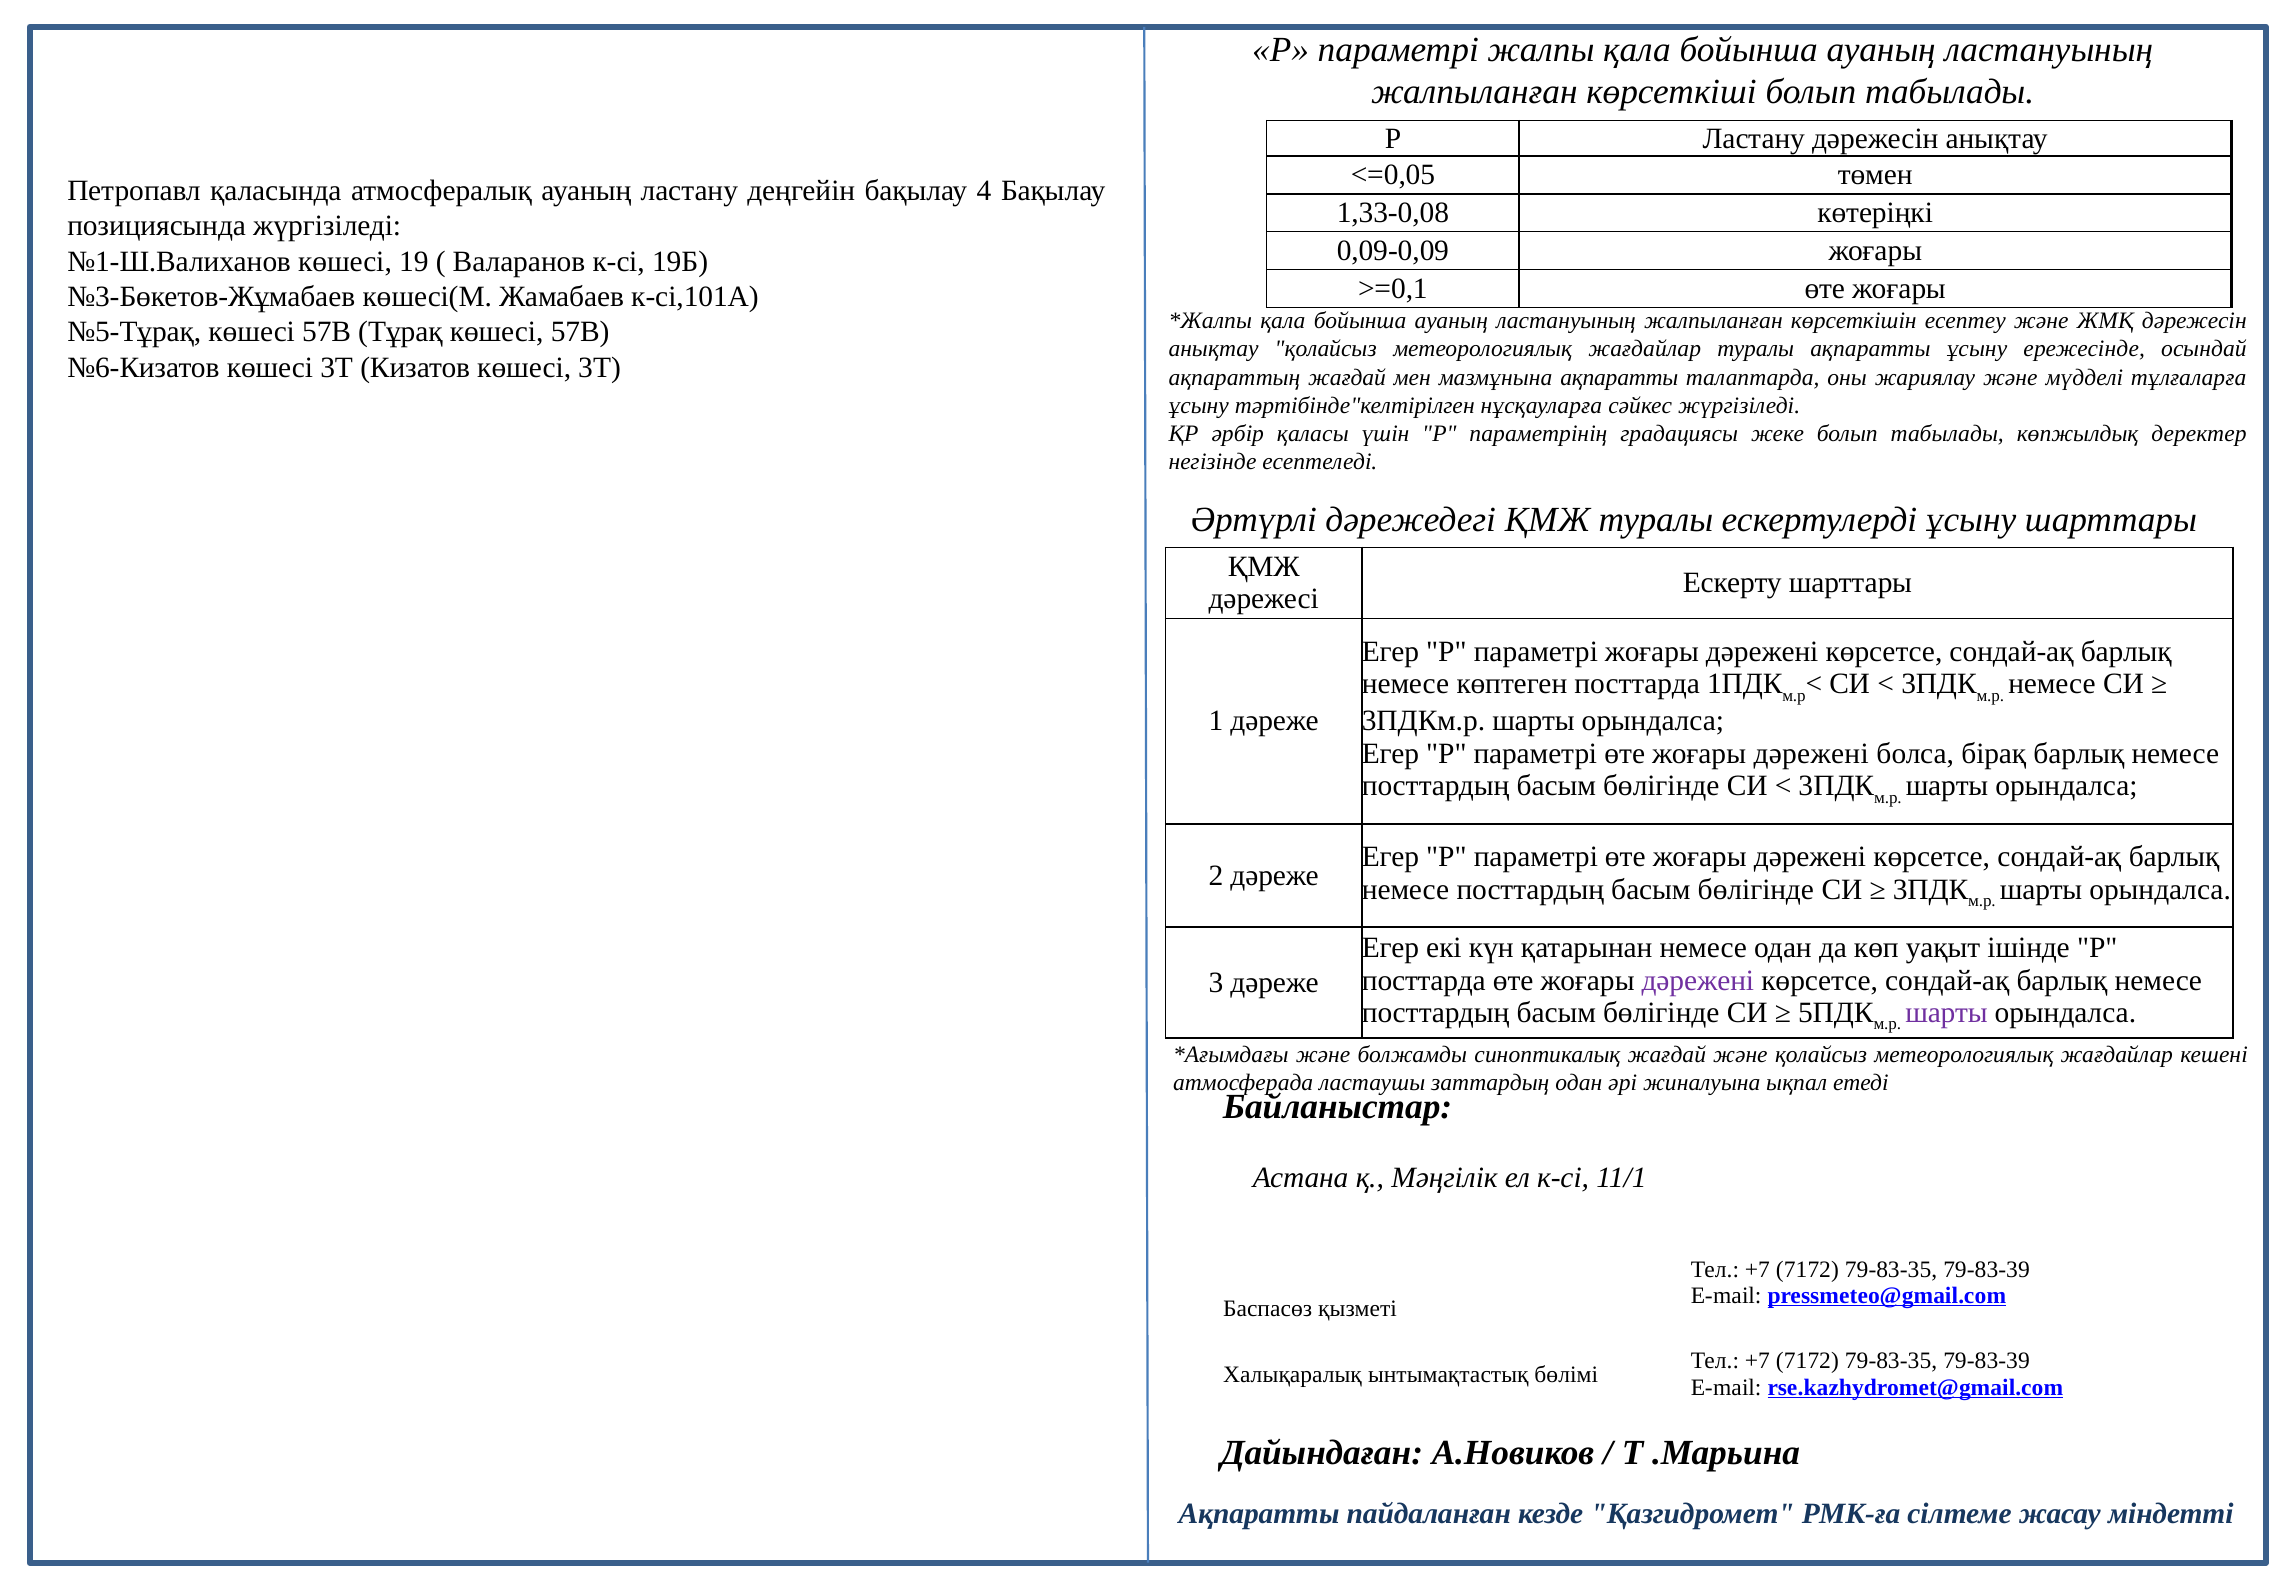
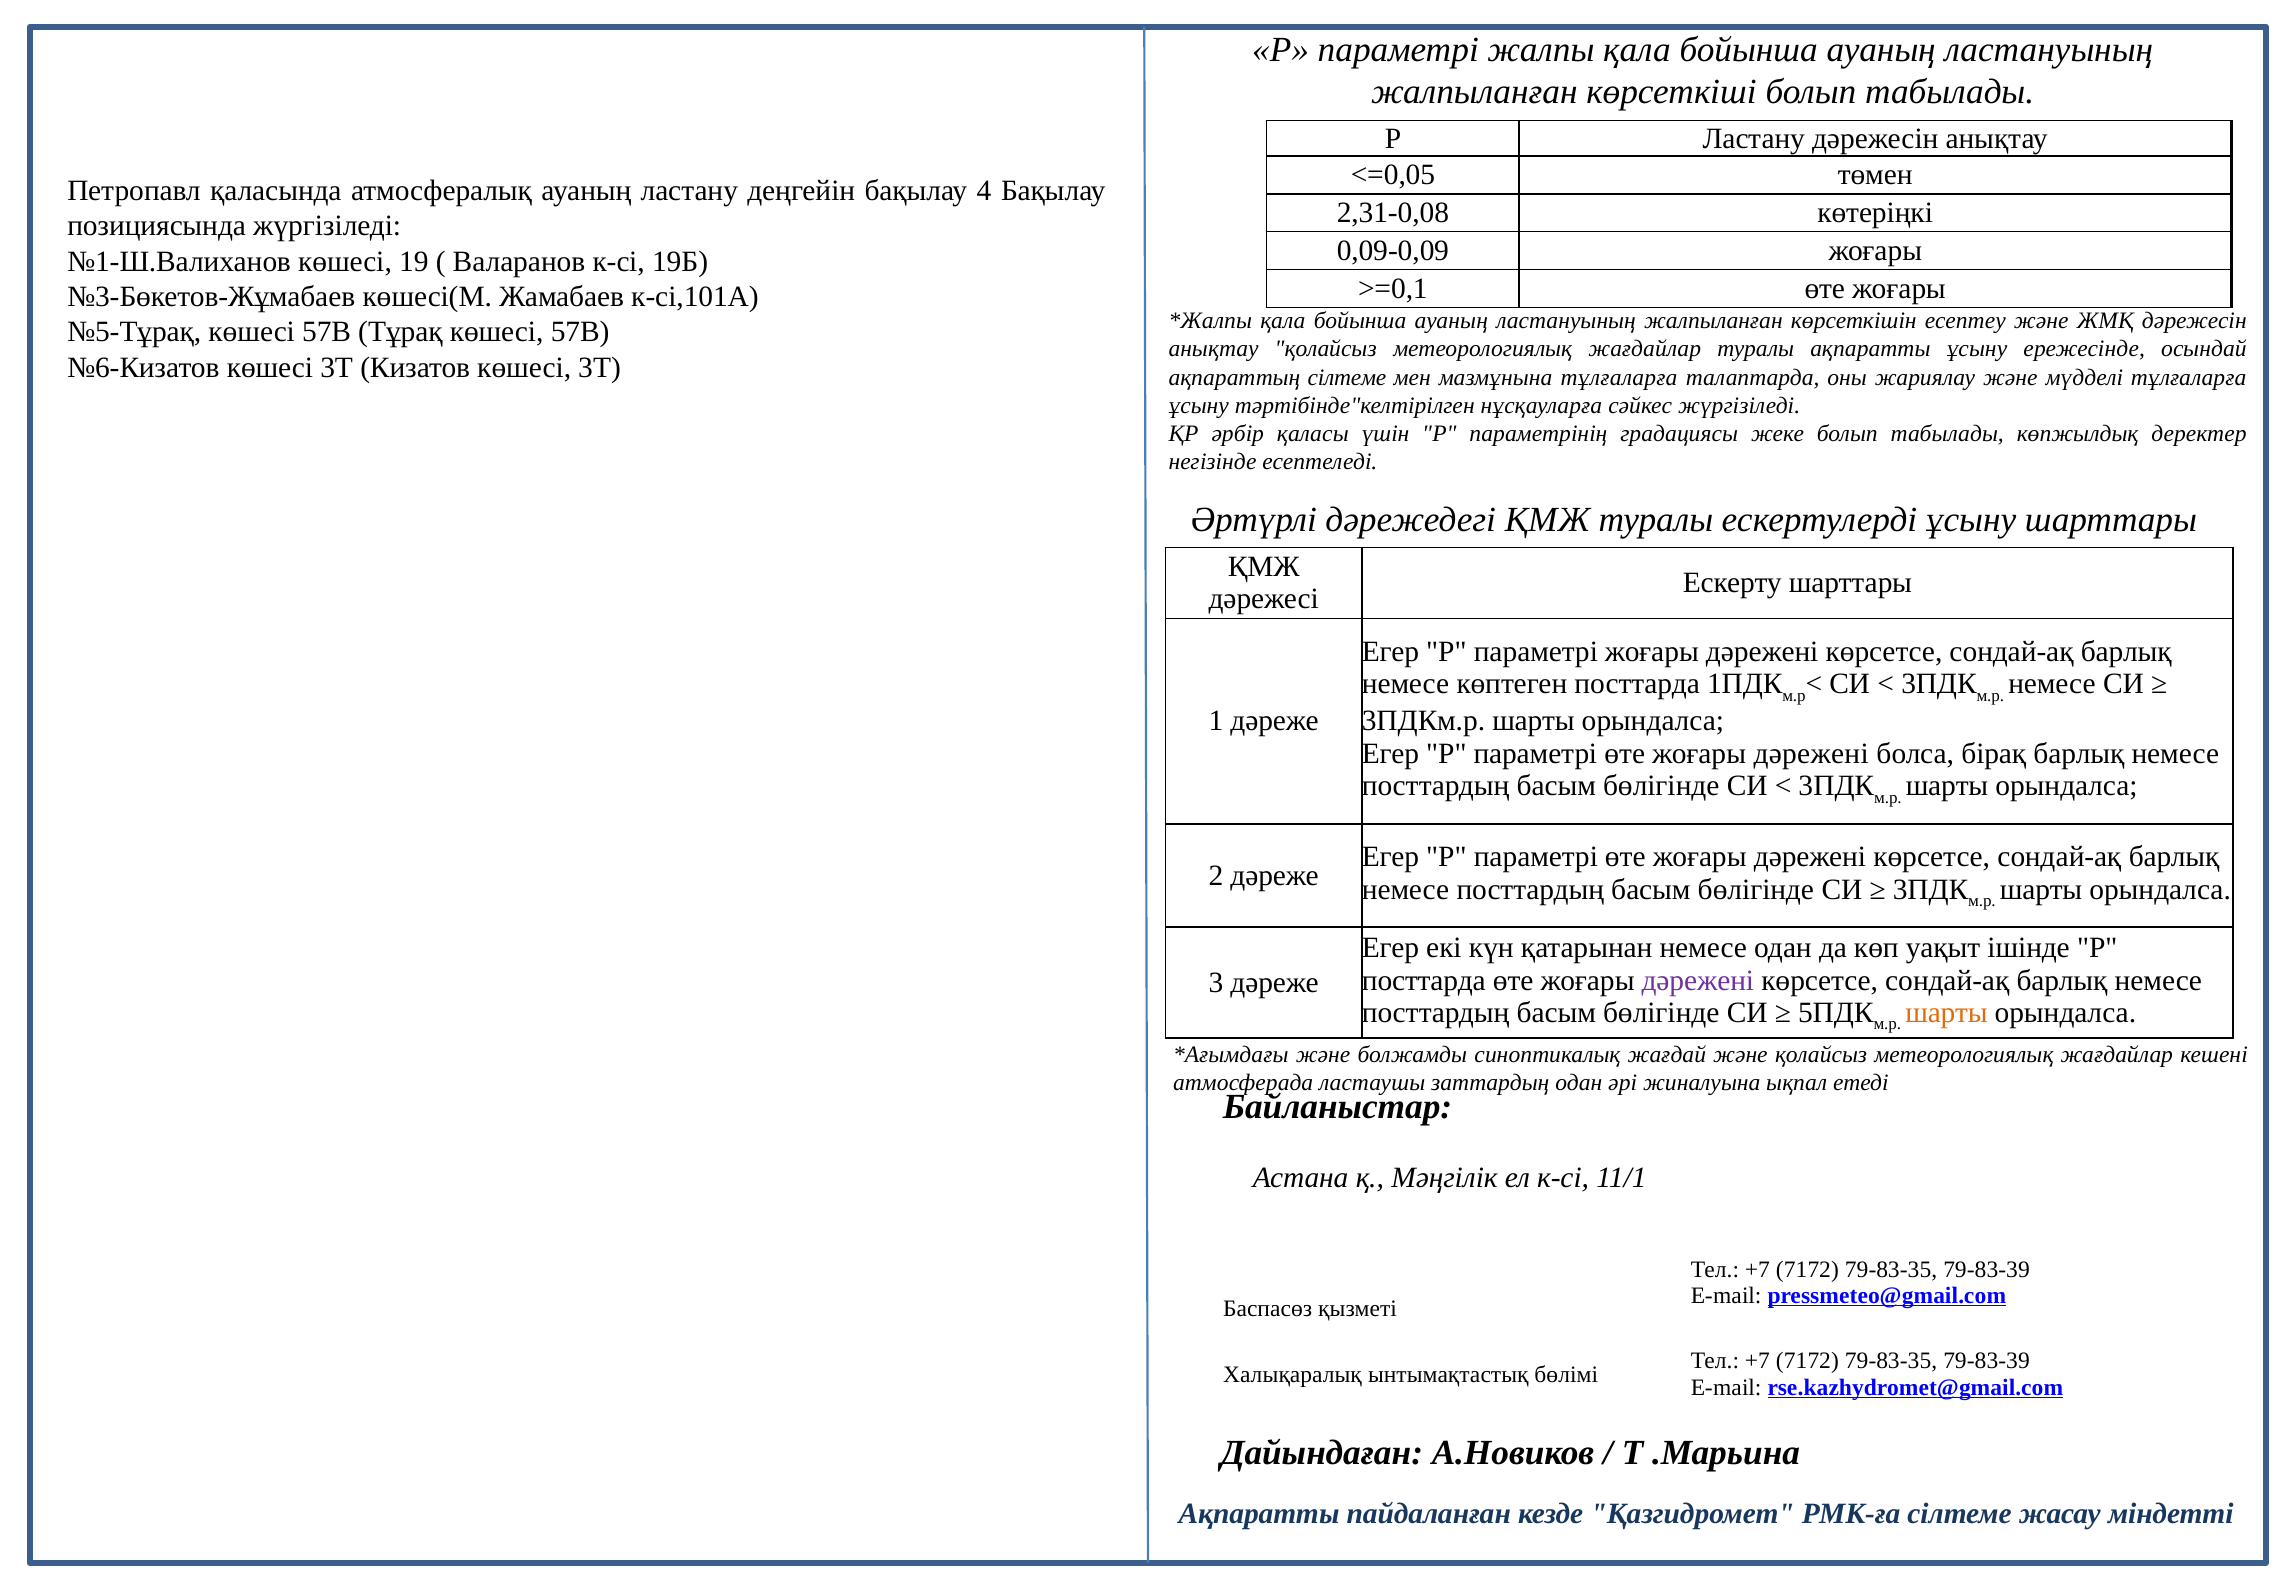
1,33-0,08: 1,33-0,08 -> 2,31-0,08
ақпараттың жағдай: жағдай -> сілтеме
мазмұнына ақпаратты: ақпаратты -> тұлғаларға
шарты at (1946, 1012) colour: purple -> orange
